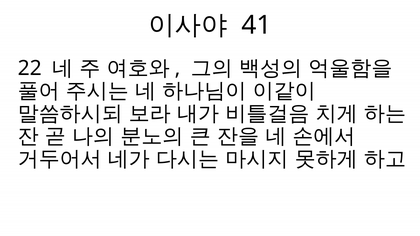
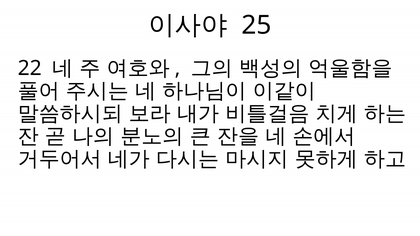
41: 41 -> 25
